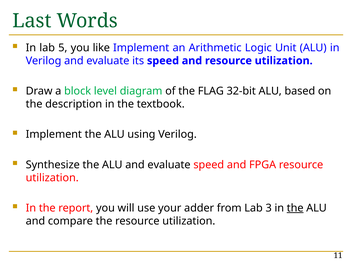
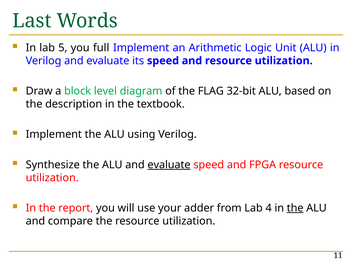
like: like -> full
evaluate at (169, 165) underline: none -> present
3: 3 -> 4
